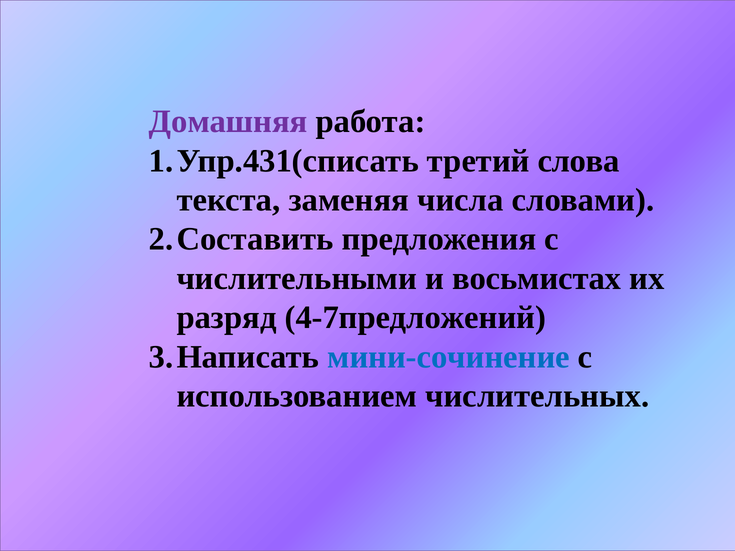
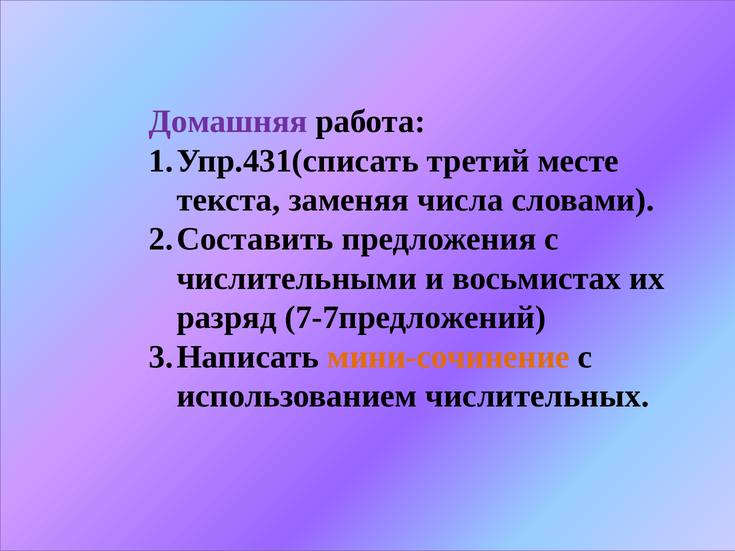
слова: слова -> месте
4-7предложений: 4-7предложений -> 7-7предложений
мини-сочинение colour: blue -> orange
